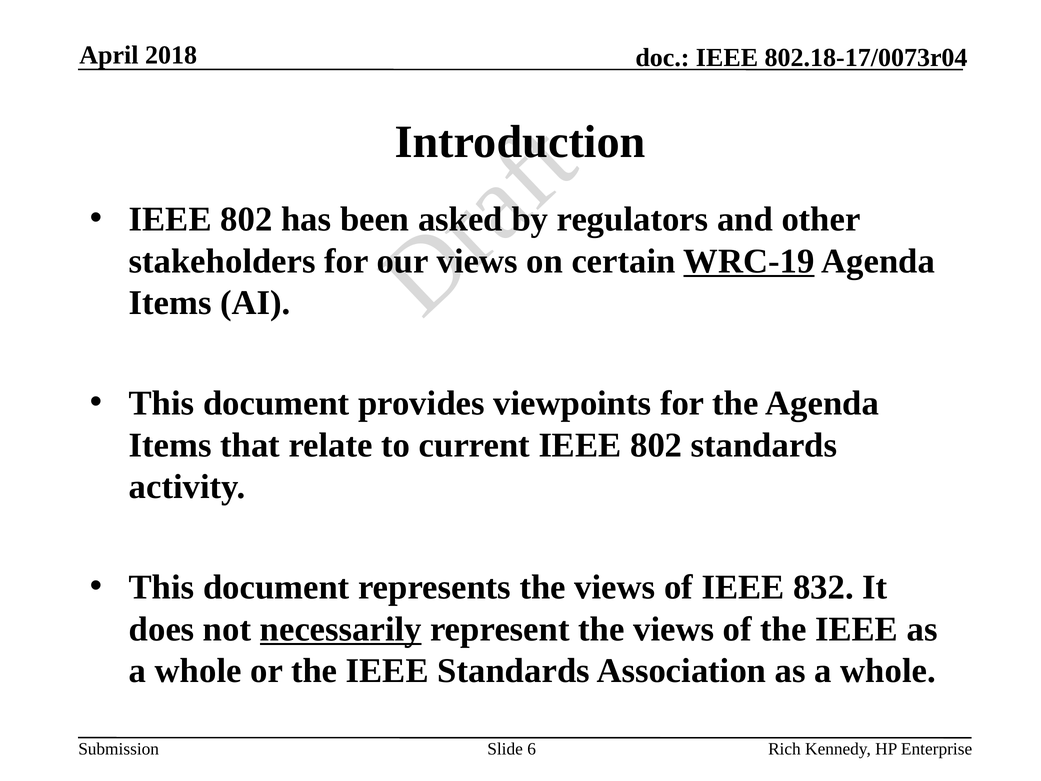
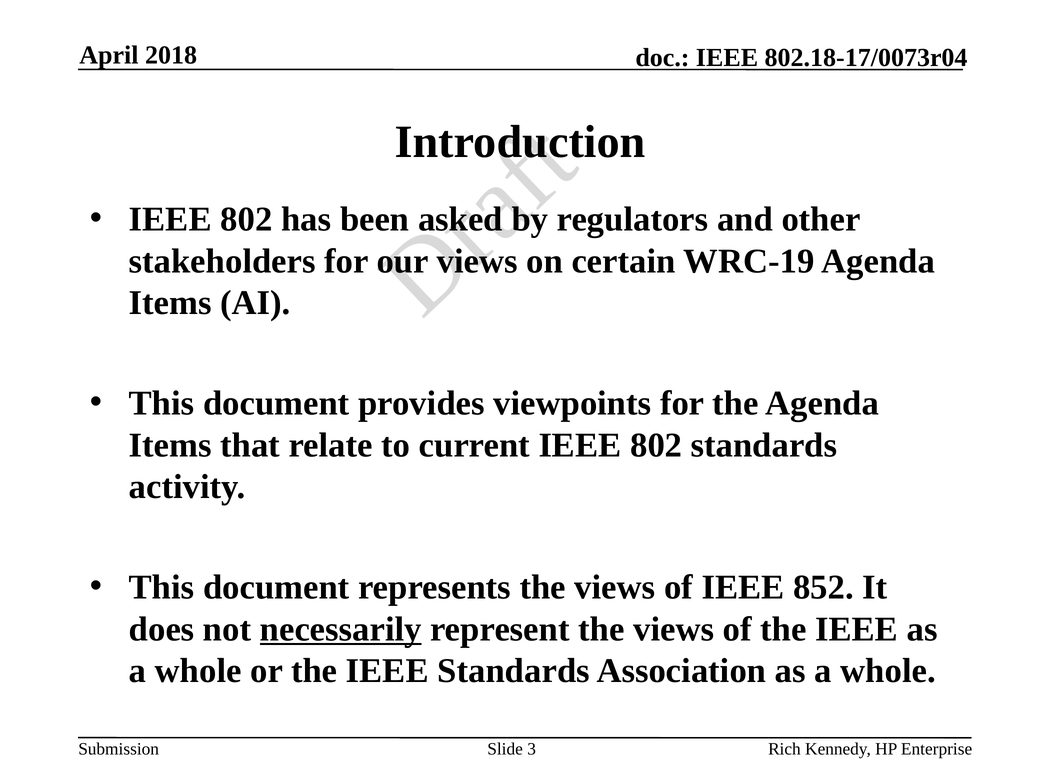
WRC-19 underline: present -> none
832: 832 -> 852
6: 6 -> 3
